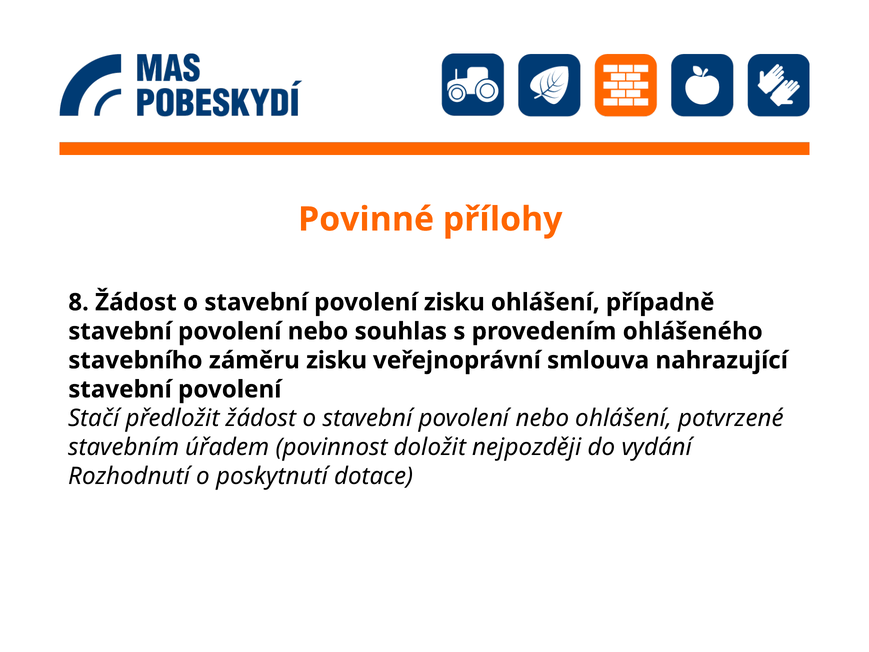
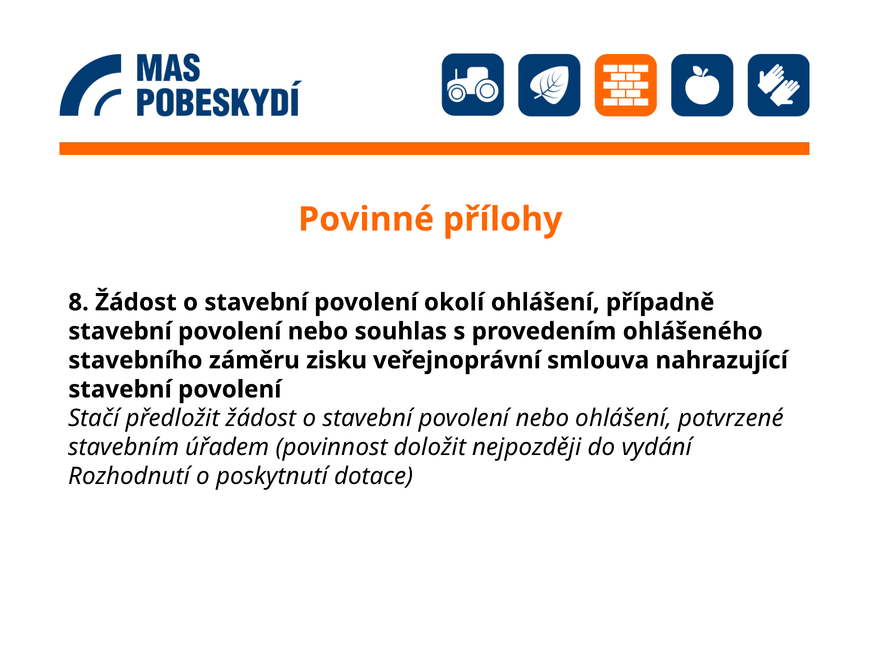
povolení zisku: zisku -> okolí
